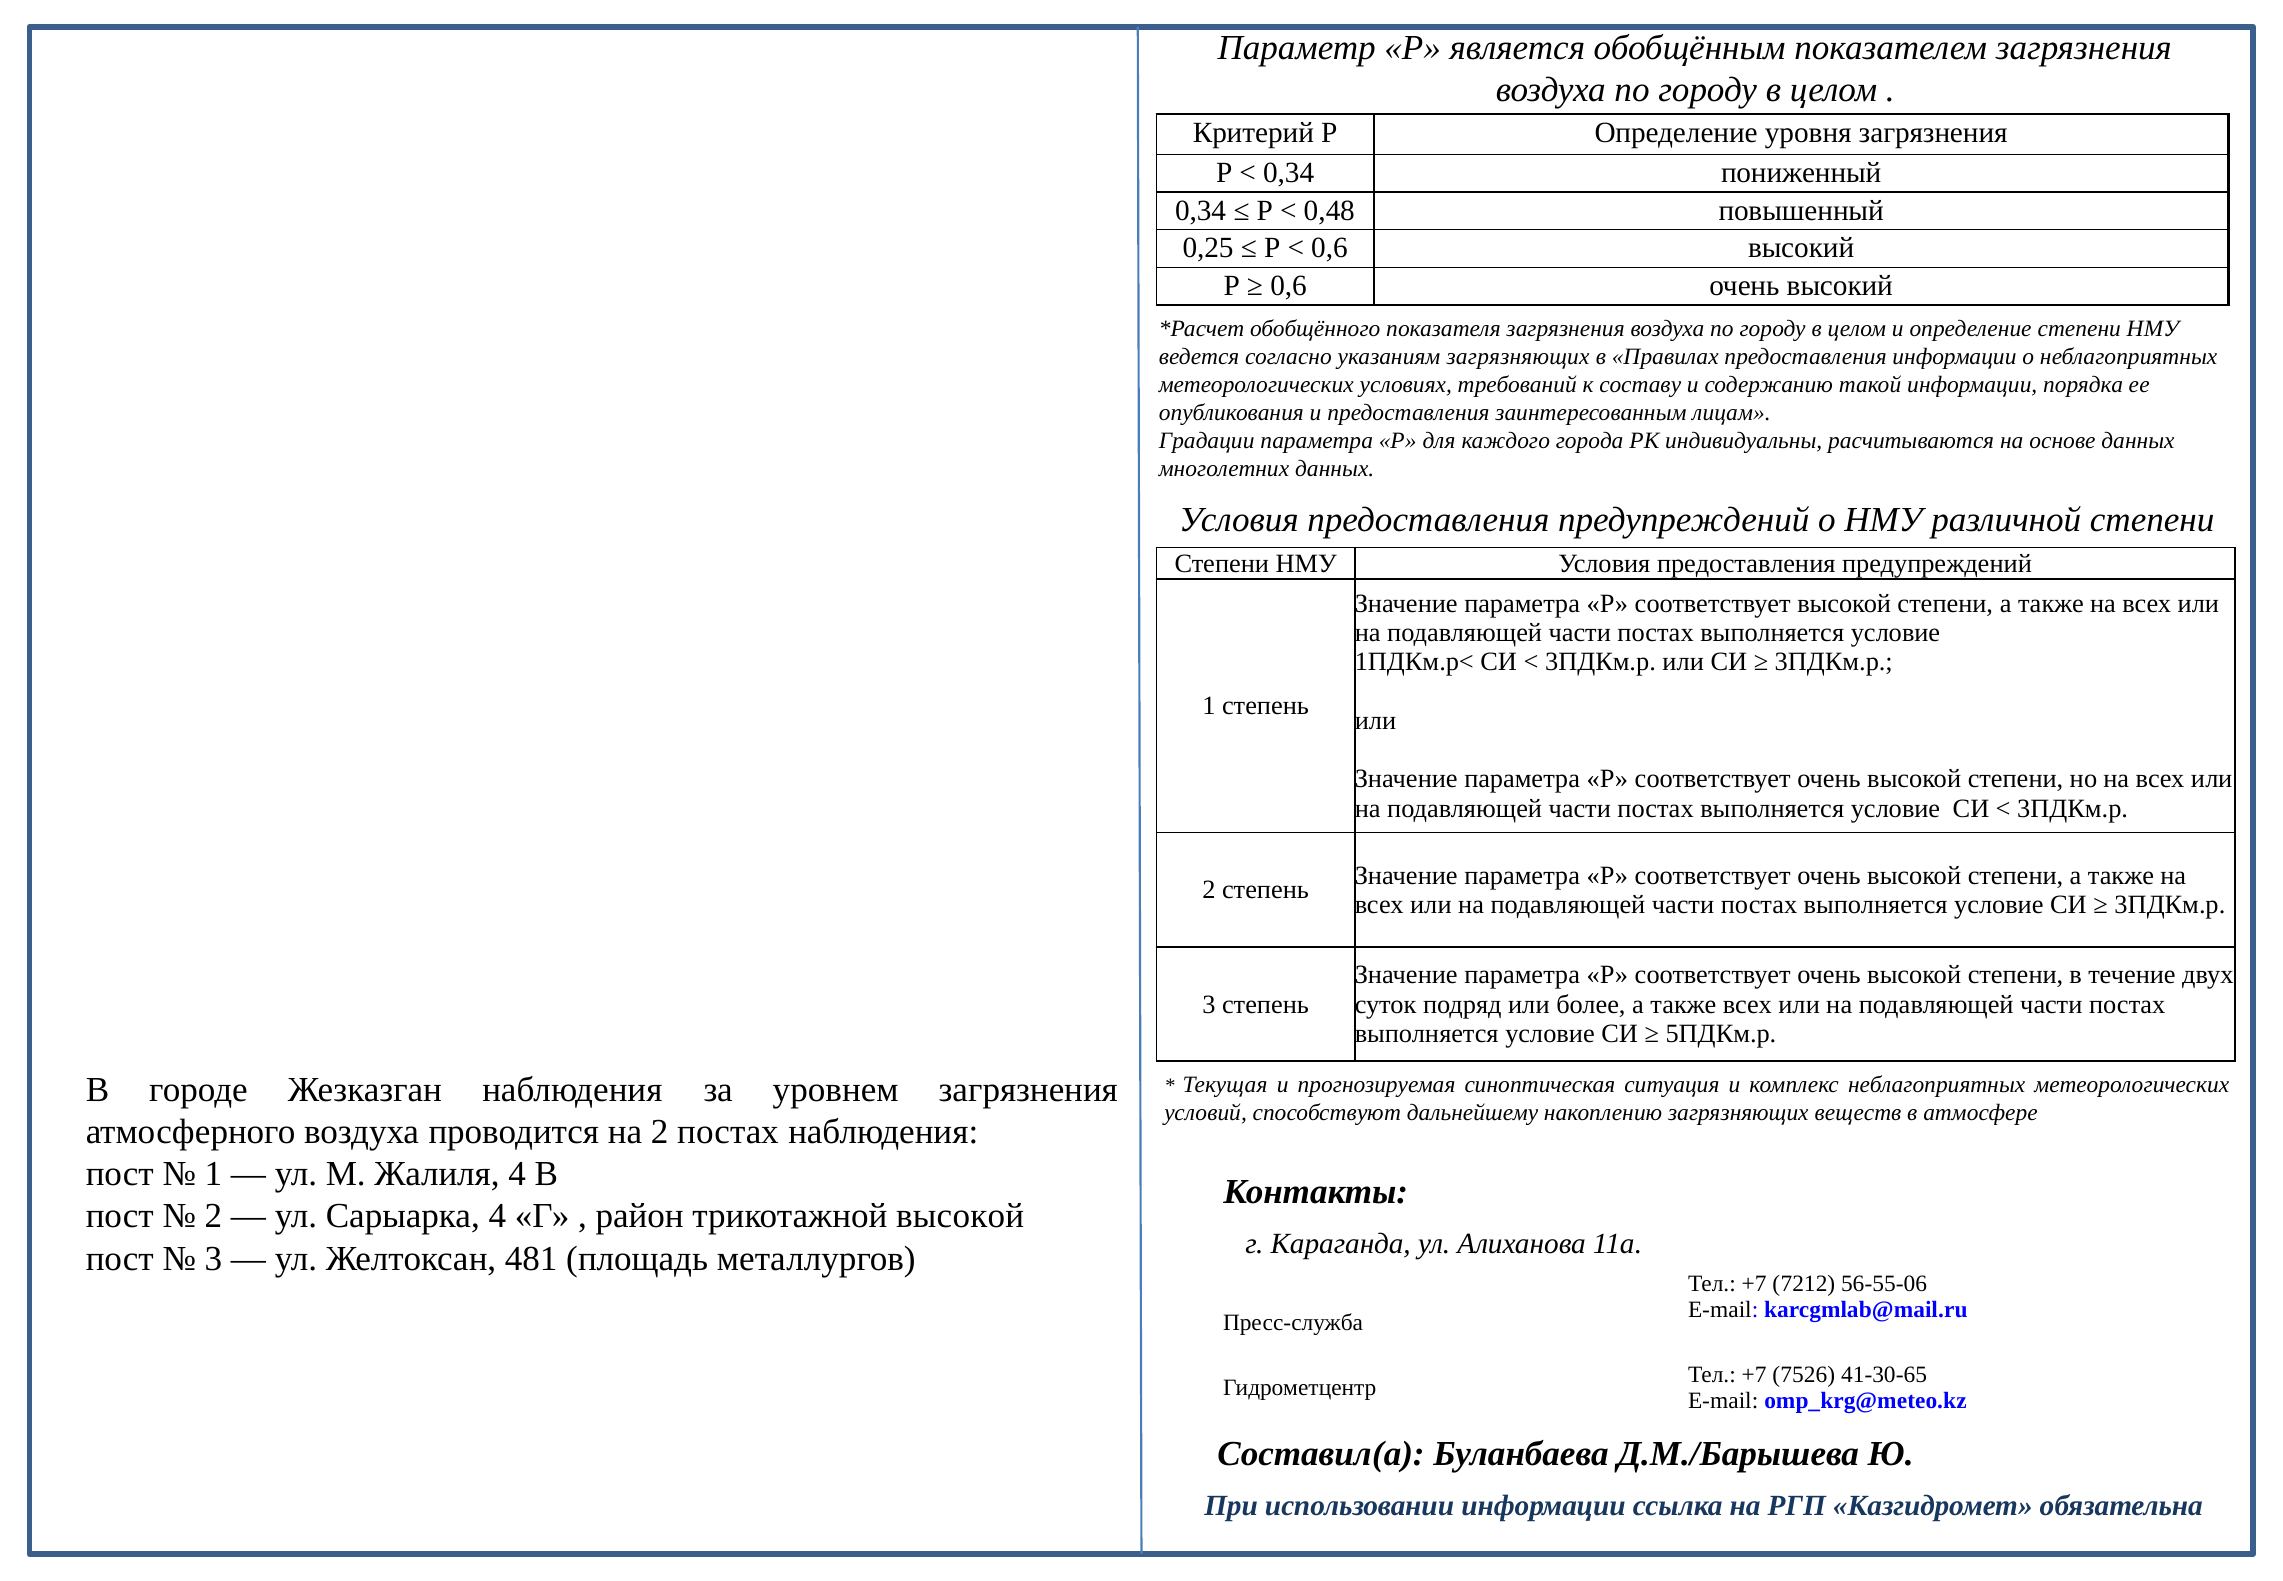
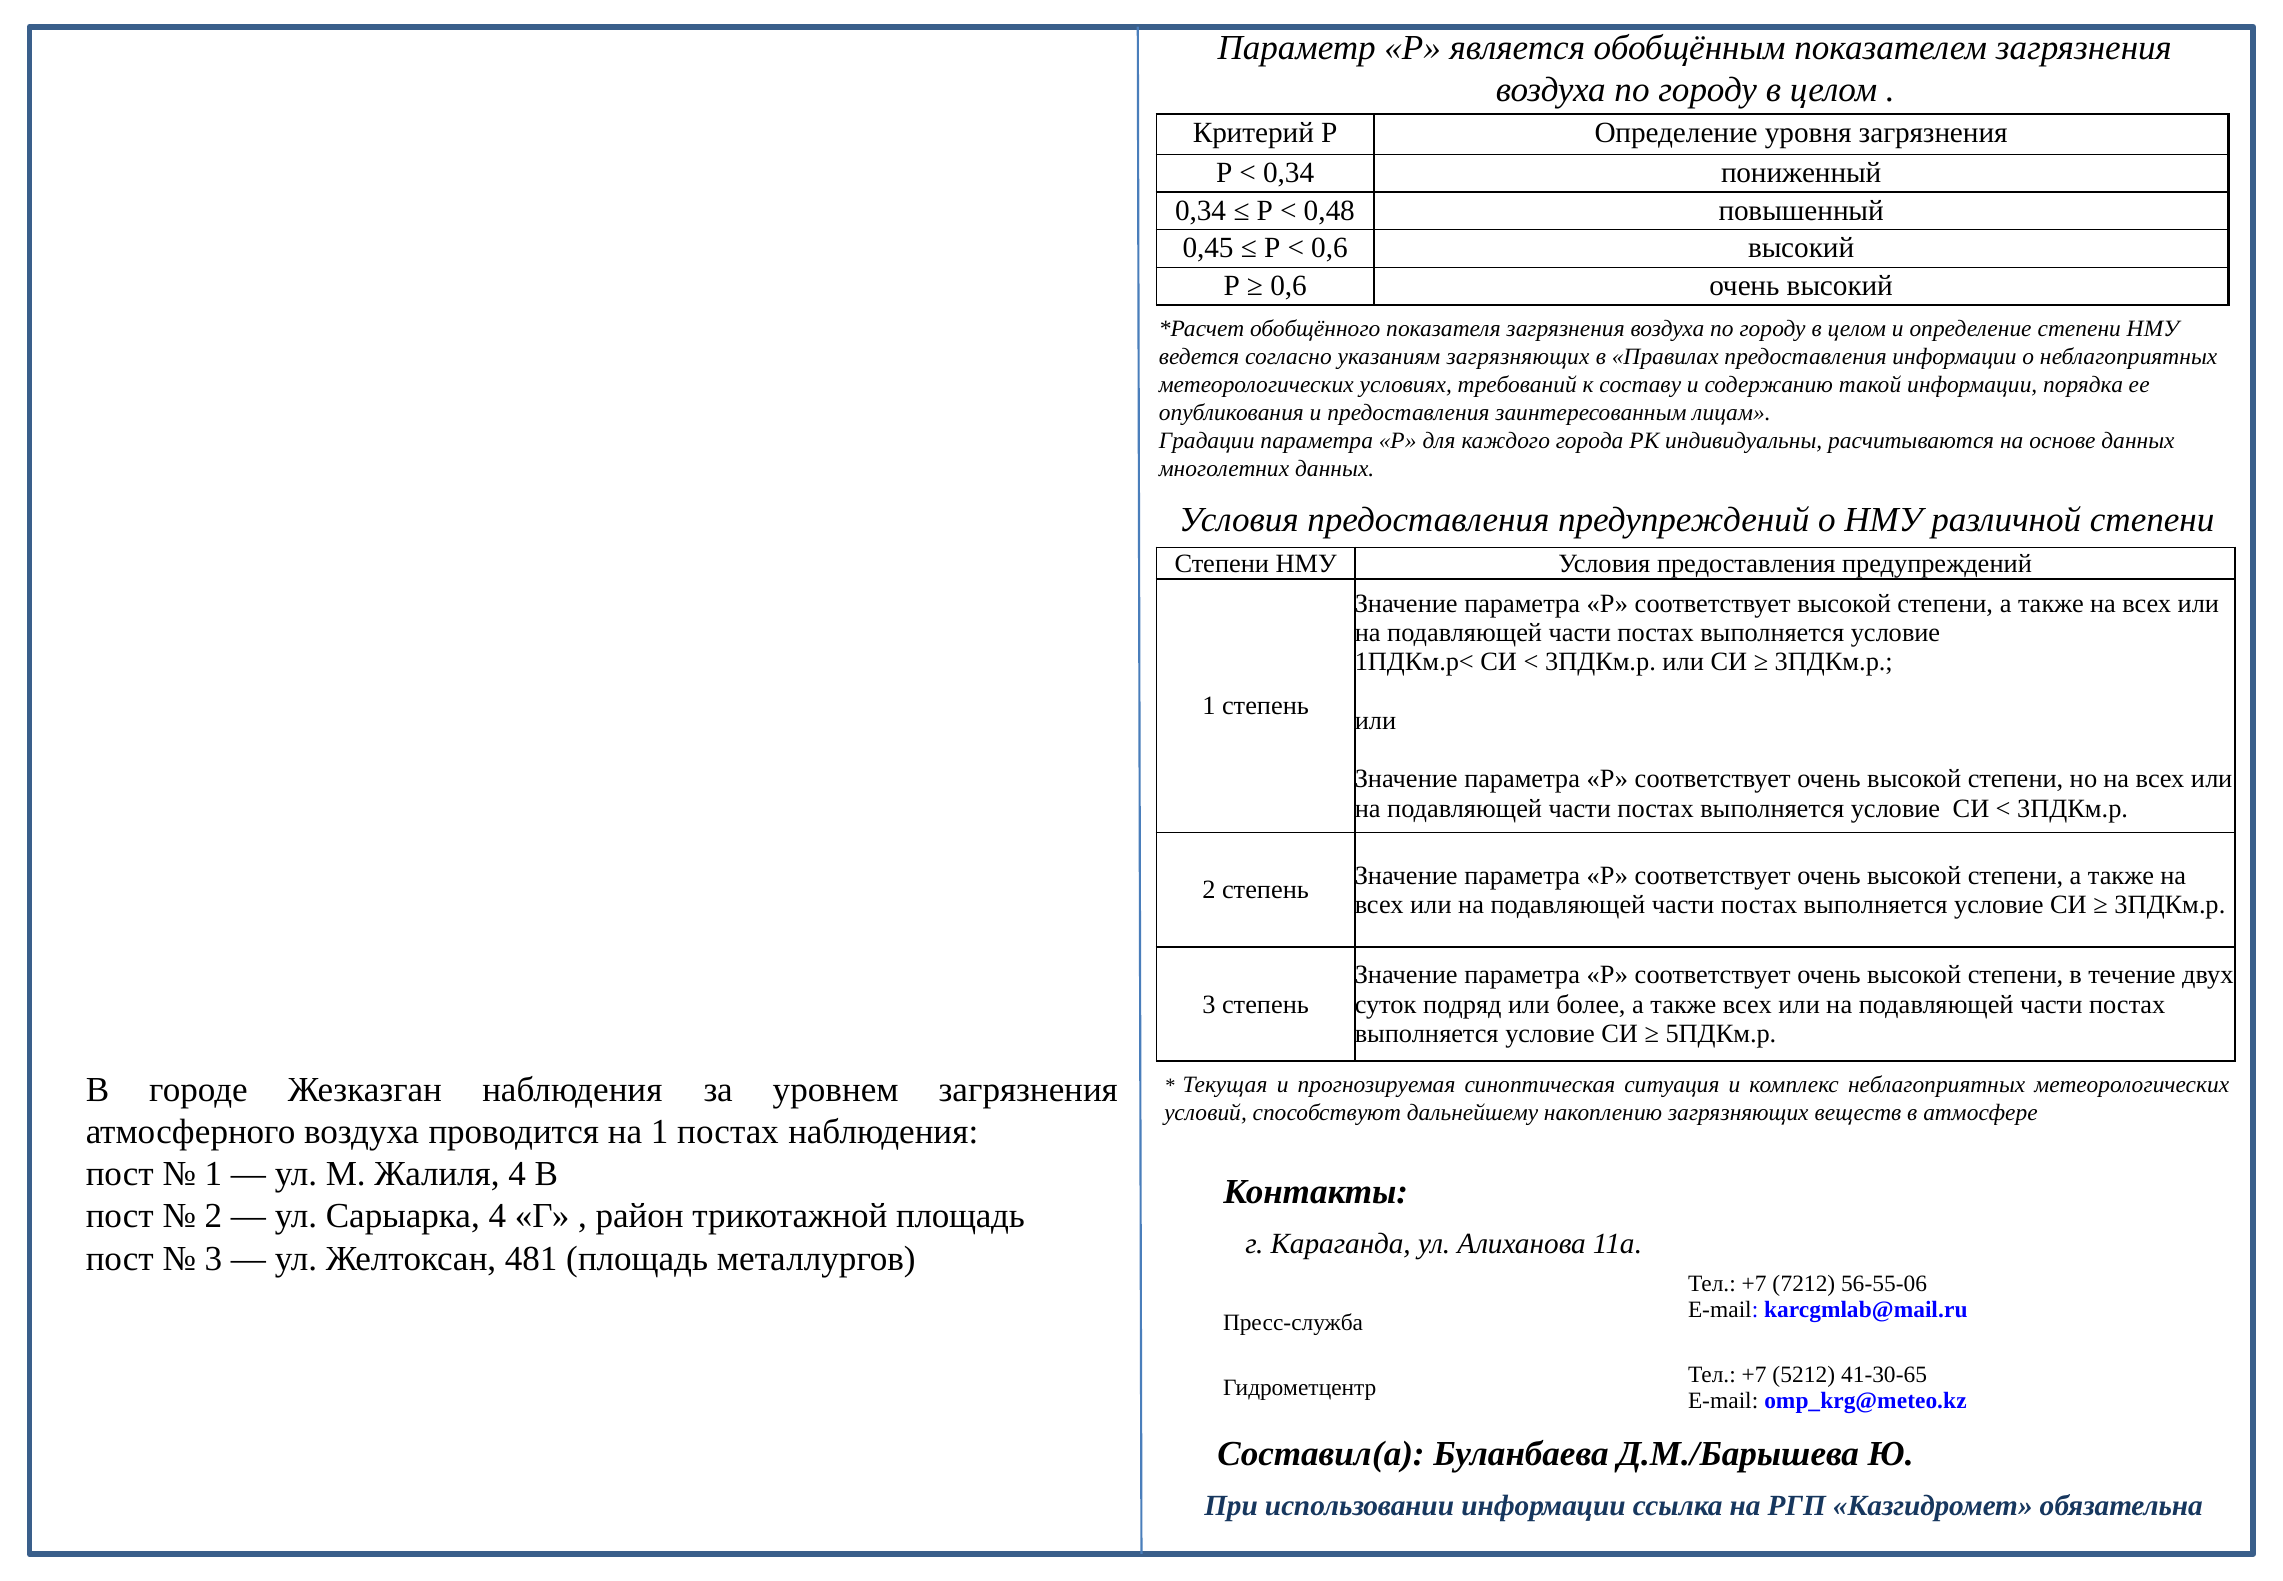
0,25: 0,25 -> 0,45
на 2: 2 -> 1
трикотажной высокой: высокой -> площадь
7526: 7526 -> 5212
